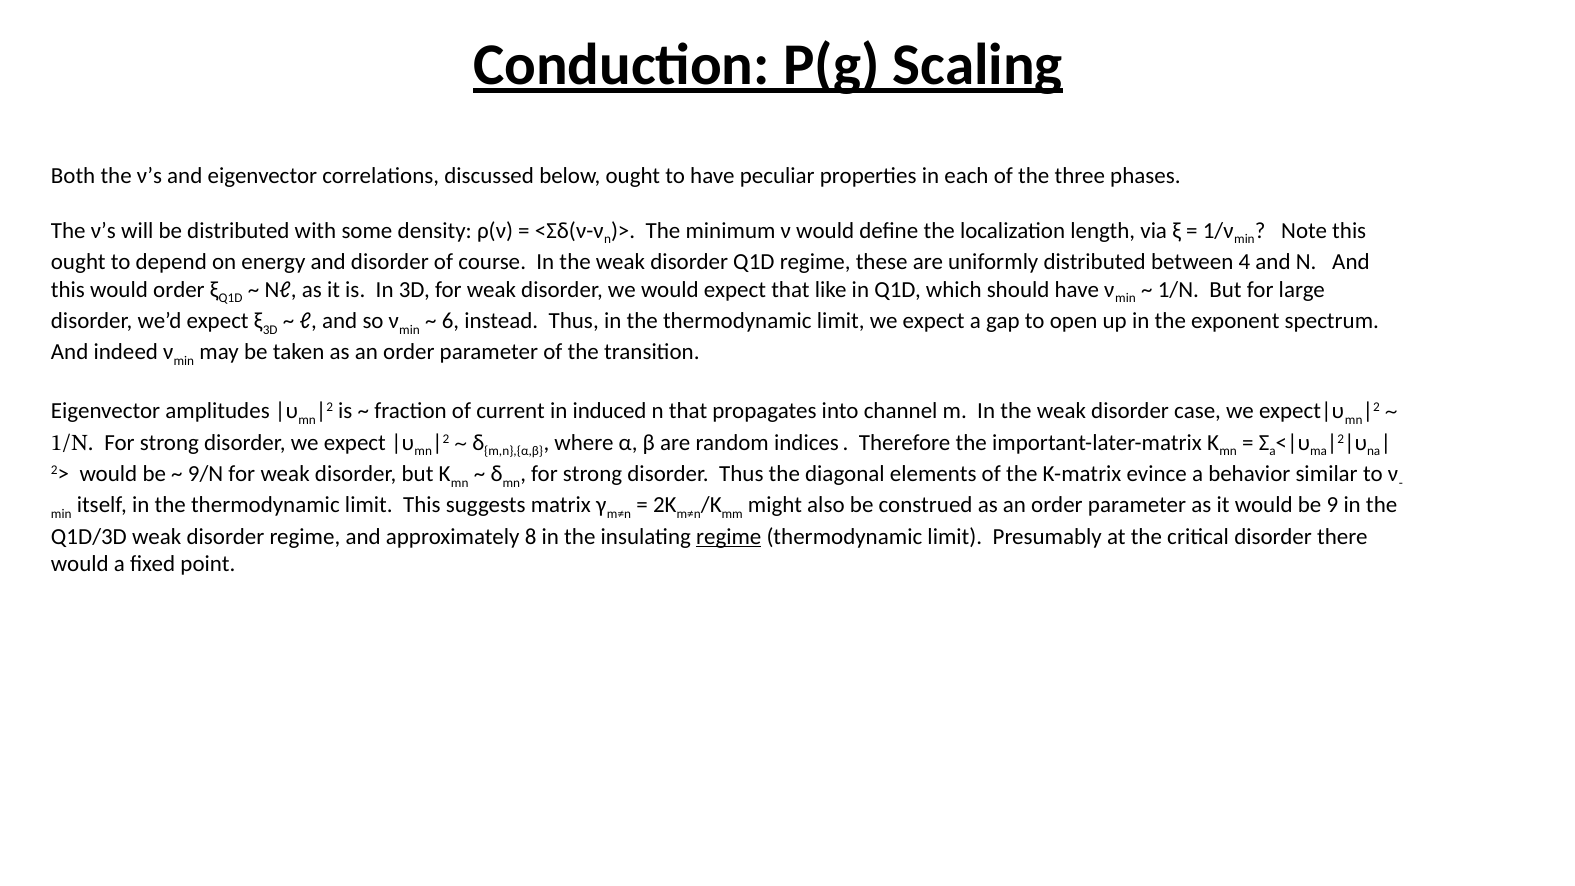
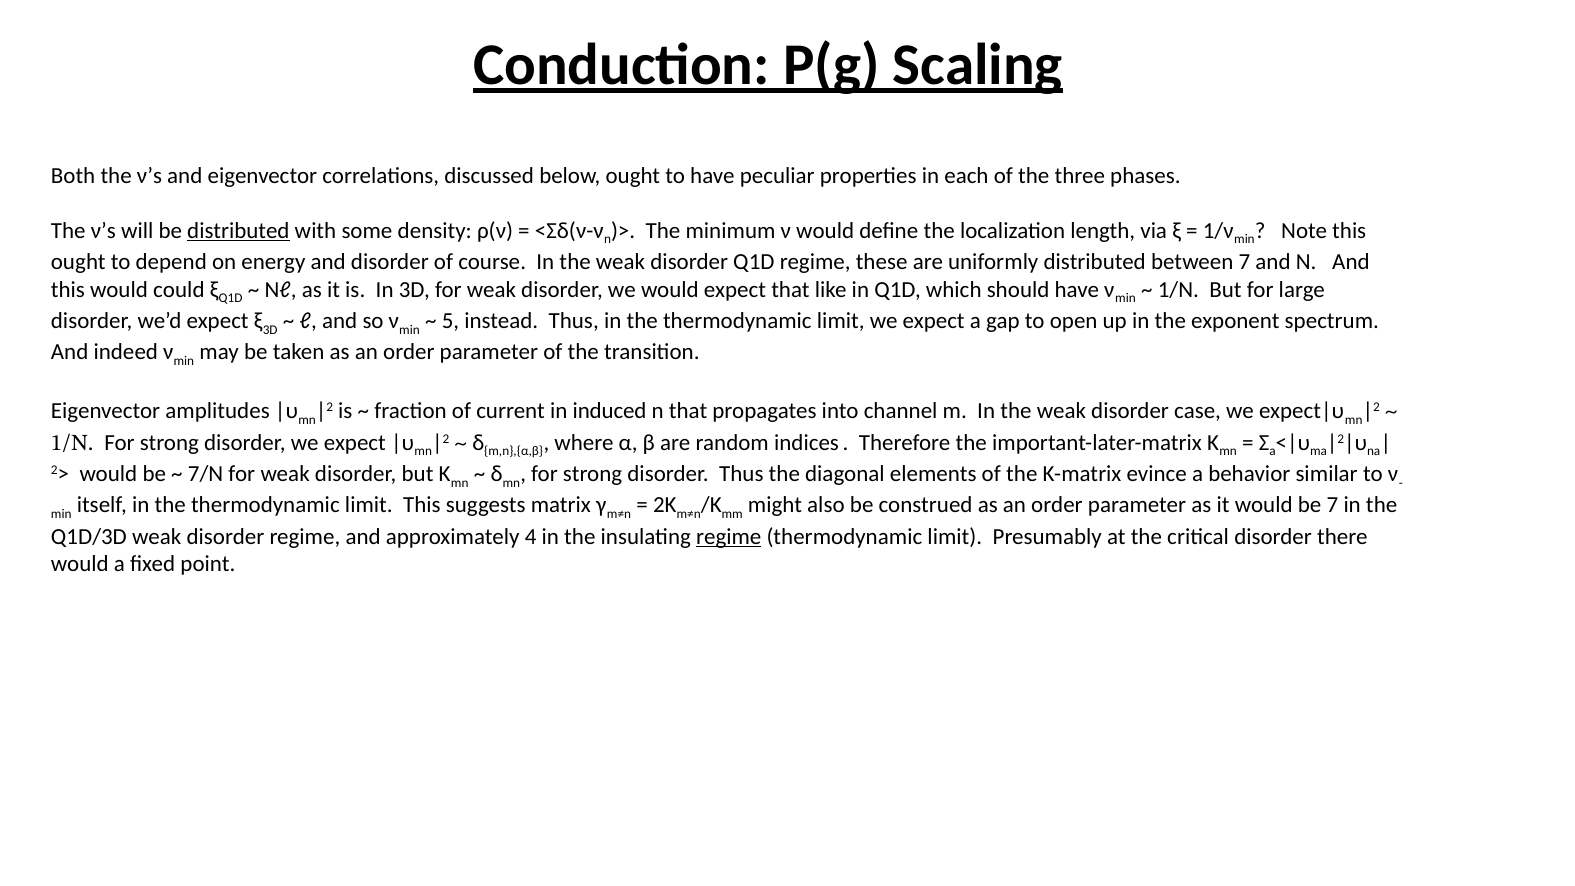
distributed at (238, 231) underline: none -> present
between 4: 4 -> 7
would order: order -> could
6: 6 -> 5
9/N: 9/N -> 7/N
be 9: 9 -> 7
8: 8 -> 4
